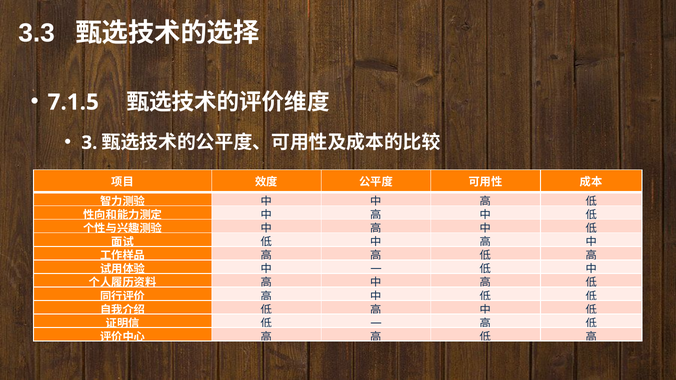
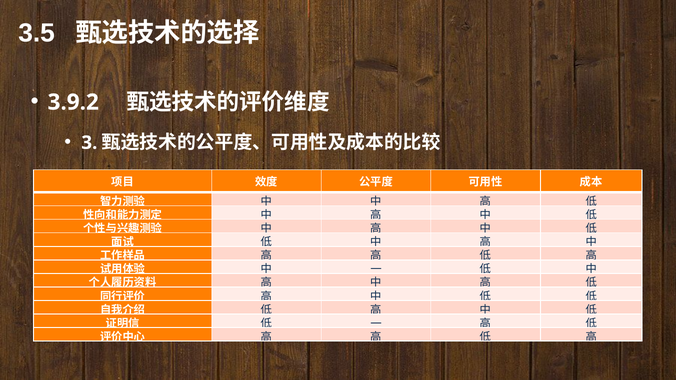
3.3: 3.3 -> 3.5
7.1.5: 7.1.5 -> 3.9.2
